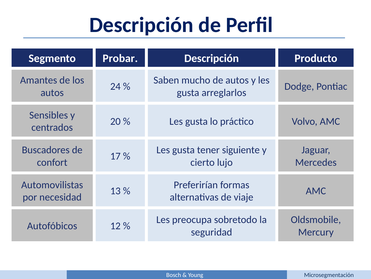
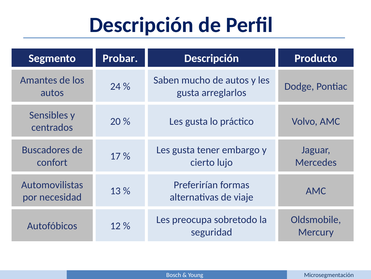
siguiente: siguiente -> embargo
